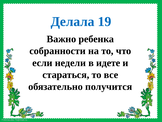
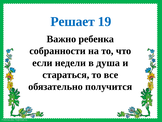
Делала: Делала -> Решает
идете: идете -> душа
